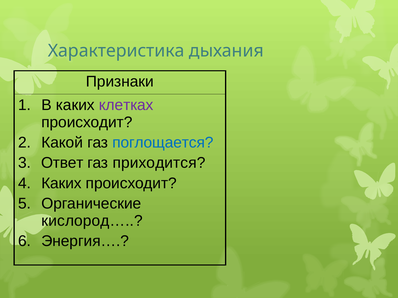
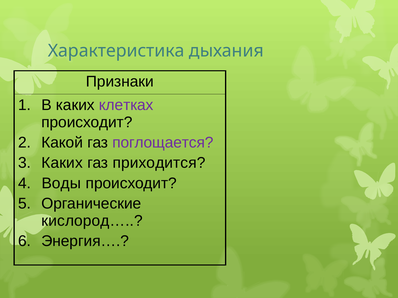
поглощается colour: blue -> purple
Ответ at (62, 163): Ответ -> Каких
Каких at (61, 183): Каких -> Воды
